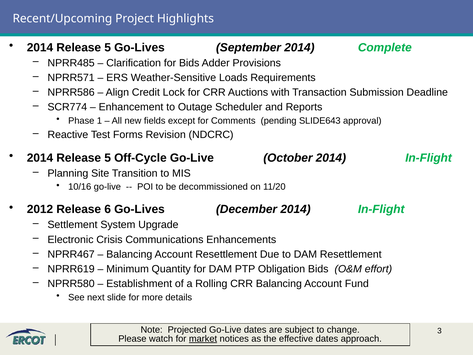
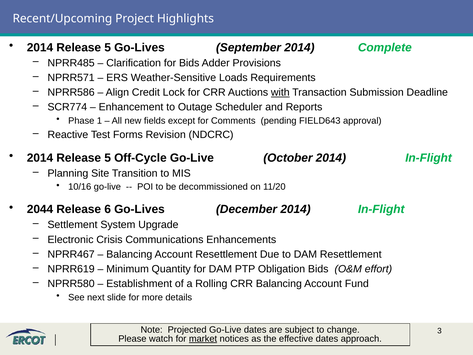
with underline: none -> present
SLIDE643: SLIDE643 -> FIELD643
2012: 2012 -> 2044
